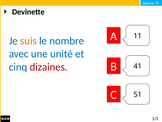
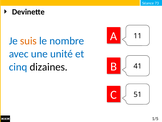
dizaines colour: red -> black
